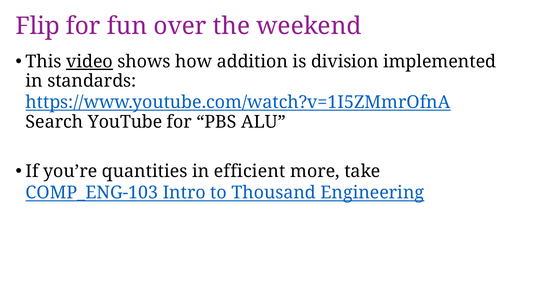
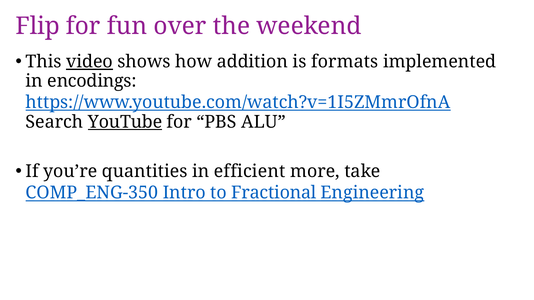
division: division -> formats
standards: standards -> encodings
YouTube underline: none -> present
COMP_ENG-103: COMP_ENG-103 -> COMP_ENG-350
Thousand: Thousand -> Fractional
